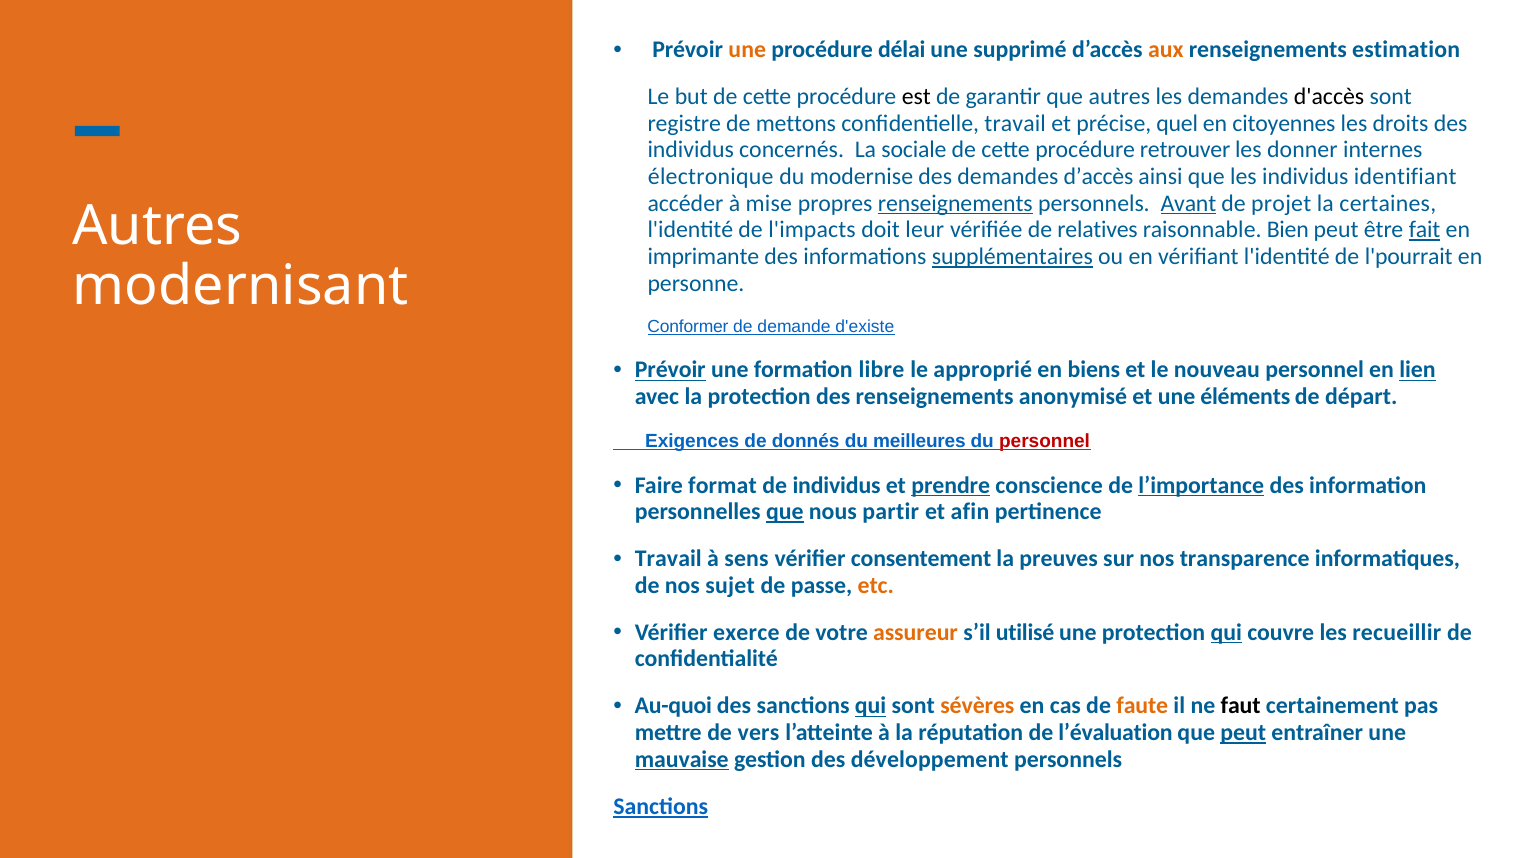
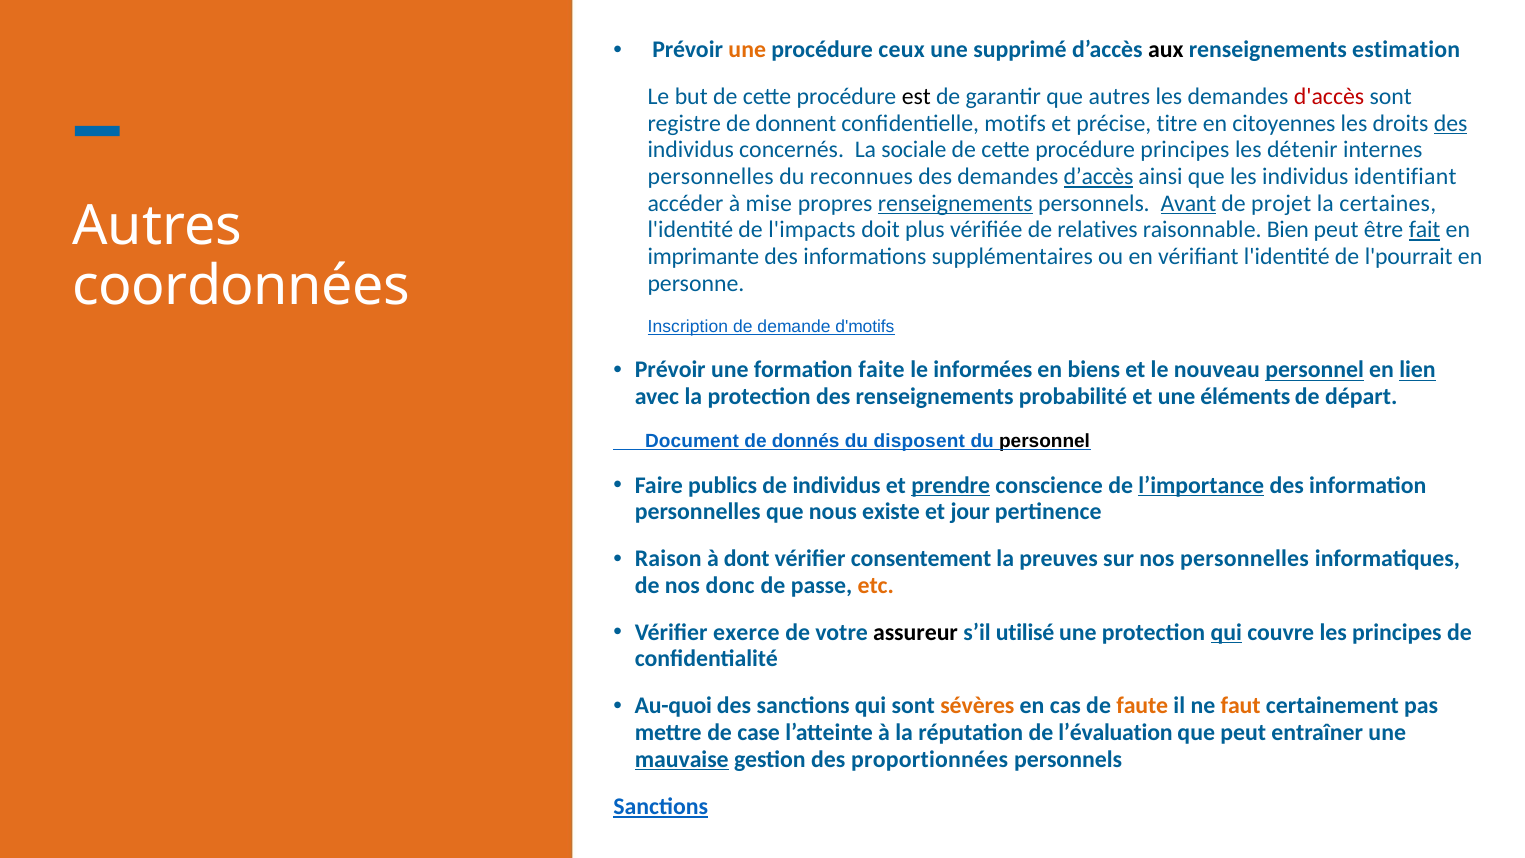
délai: délai -> ceux
aux colour: orange -> black
d'accès colour: black -> red
mettons: mettons -> donnent
confidentielle travail: travail -> motifs
quel: quel -> titre
des at (1451, 123) underline: none -> present
procédure retrouver: retrouver -> principes
donner: donner -> détenir
électronique at (711, 177): électronique -> personnelles
modernise: modernise -> reconnues
d’accès at (1099, 177) underline: none -> present
leur: leur -> plus
supplémentaires underline: present -> none
modernisant: modernisant -> coordonnées
Conformer: Conformer -> Inscription
d'existe: d'existe -> d'motifs
Prévoir at (670, 370) underline: present -> none
libre: libre -> faite
approprié: approprié -> informées
personnel at (1315, 370) underline: none -> present
anonymisé: anonymisé -> probabilité
Exigences: Exigences -> Document
meilleures: meilleures -> disposent
personnel at (1045, 441) colour: red -> black
format: format -> publics
que at (785, 512) underline: present -> none
partir: partir -> existe
afin: afin -> jour
Travail at (668, 559): Travail -> Raison
sens: sens -> dont
nos transparence: transparence -> personnelles
sujet: sujet -> donc
assureur colour: orange -> black
les recueillir: recueillir -> principes
qui at (871, 706) underline: present -> none
faut colour: black -> orange
vers: vers -> case
peut at (1243, 732) underline: present -> none
développement: développement -> proportionnées
